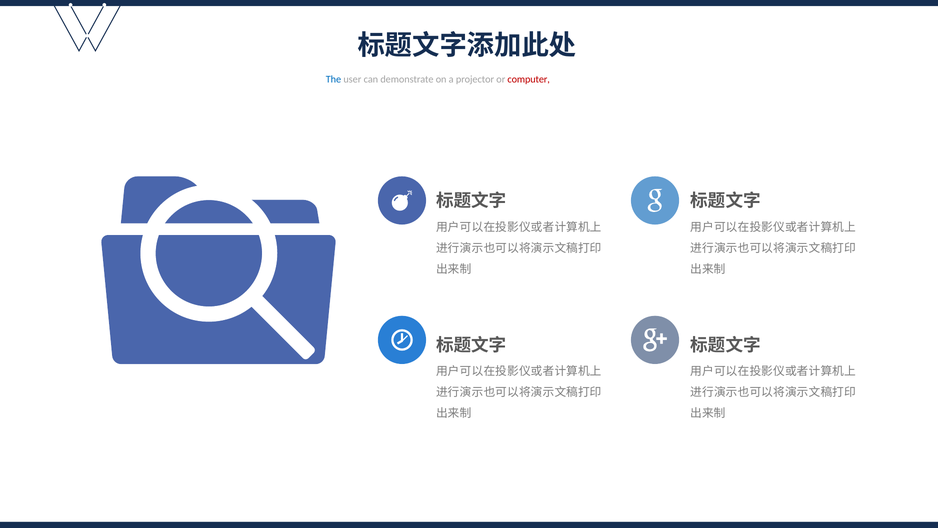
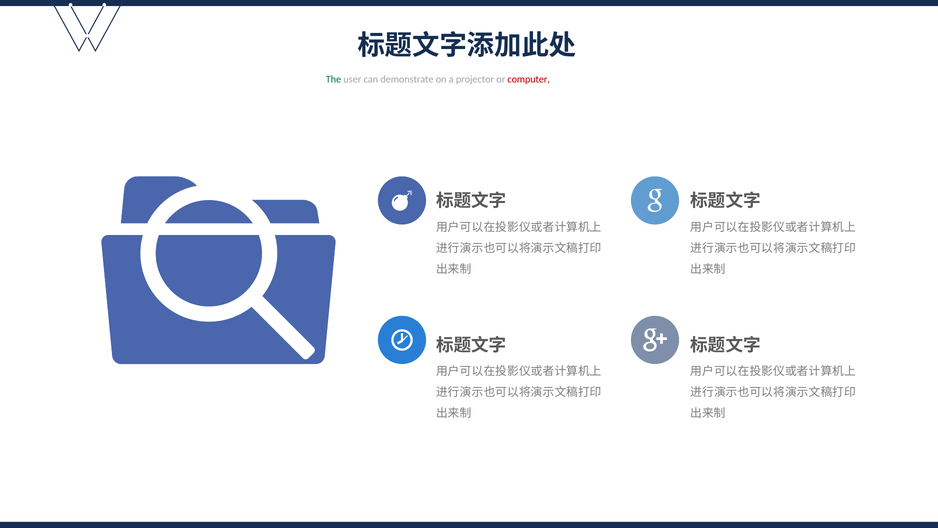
The colour: blue -> green
